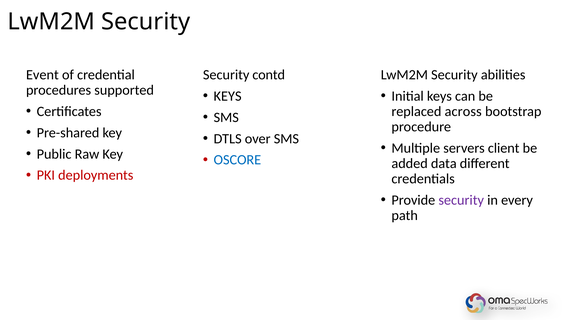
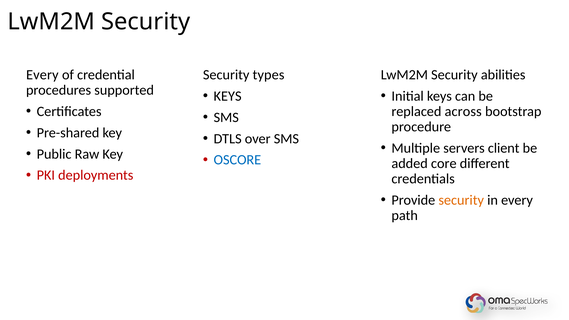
Event at (42, 75): Event -> Every
contd: contd -> types
data: data -> core
security at (461, 200) colour: purple -> orange
